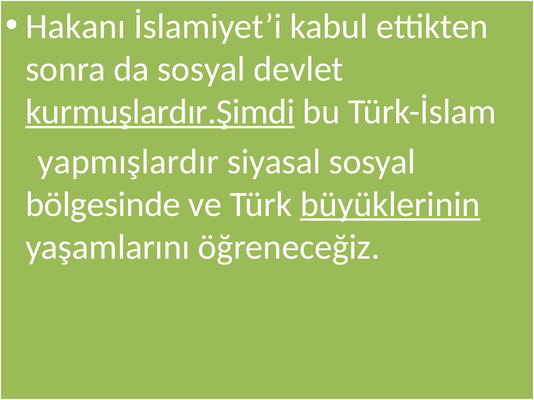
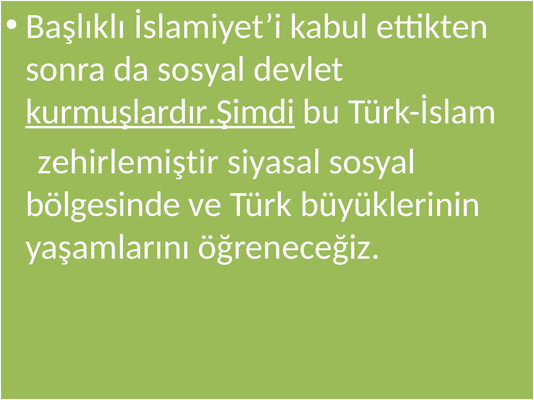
Hakanı: Hakanı -> Başlıklı
yapmışlardır: yapmışlardır -> zehirlemiştir
büyüklerinin underline: present -> none
